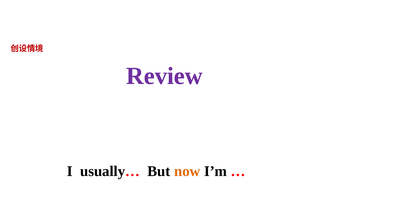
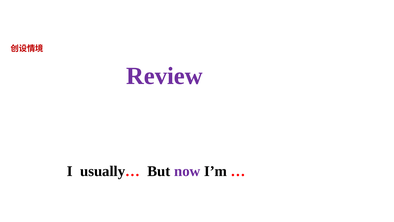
now colour: orange -> purple
